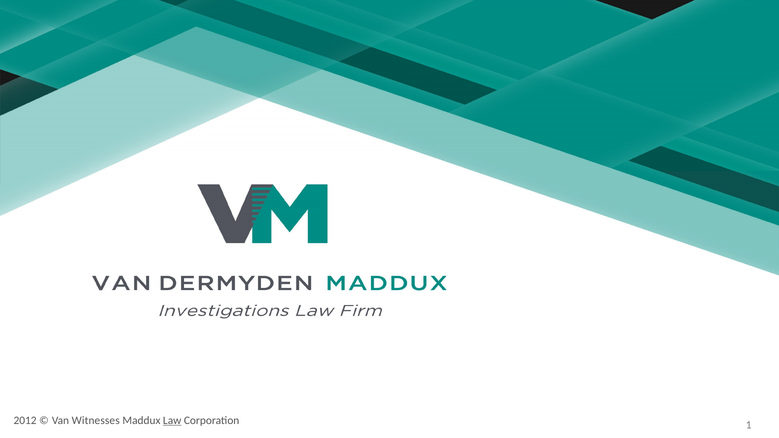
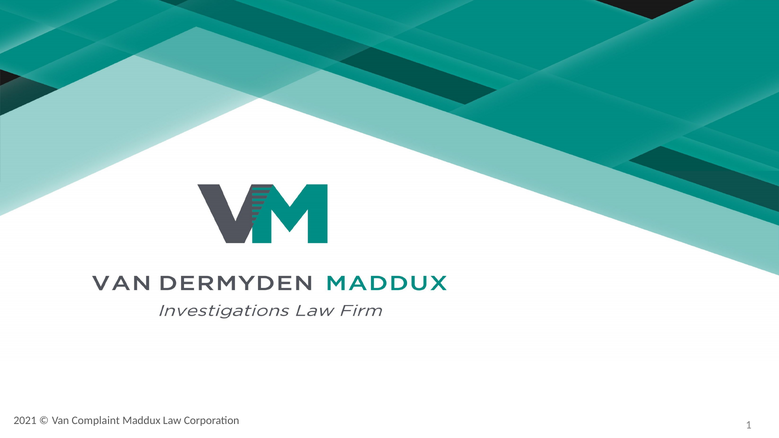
2012: 2012 -> 2021
Witnesses: Witnesses -> Complaint
Law underline: present -> none
